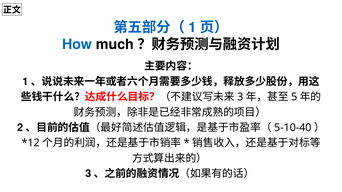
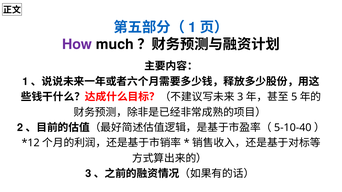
How colour: blue -> purple
